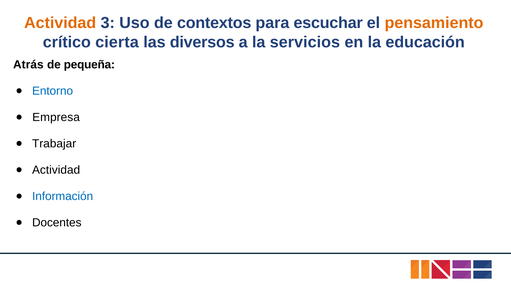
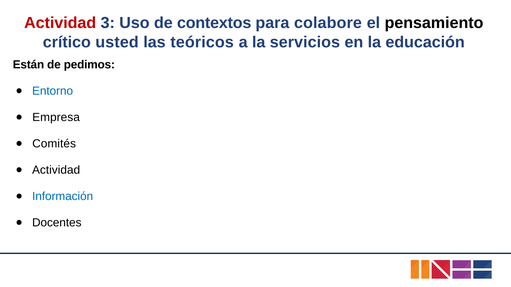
Actividad at (60, 23) colour: orange -> red
escuchar: escuchar -> colabore
pensamiento colour: orange -> black
cierta: cierta -> usted
diversos: diversos -> teóricos
Atrás: Atrás -> Están
pequeña: pequeña -> pedimos
Trabajar: Trabajar -> Comités
